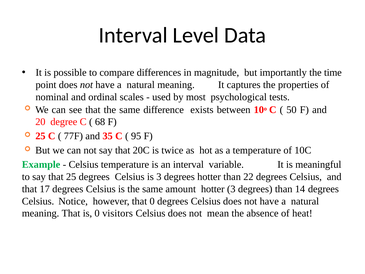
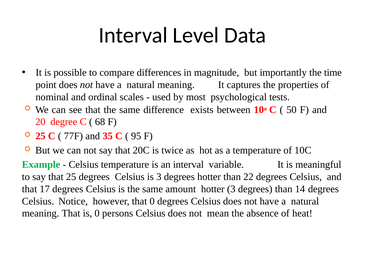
visitors: visitors -> persons
